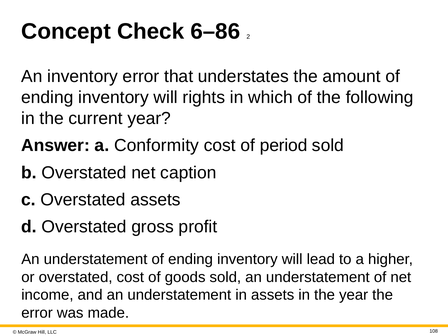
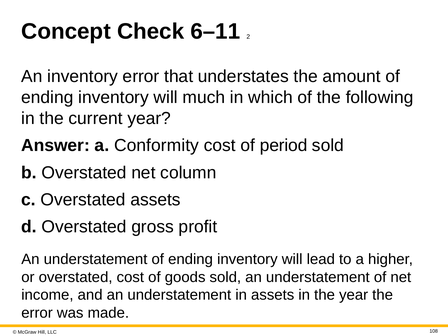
6–86: 6–86 -> 6–11
rights: rights -> much
caption: caption -> column
